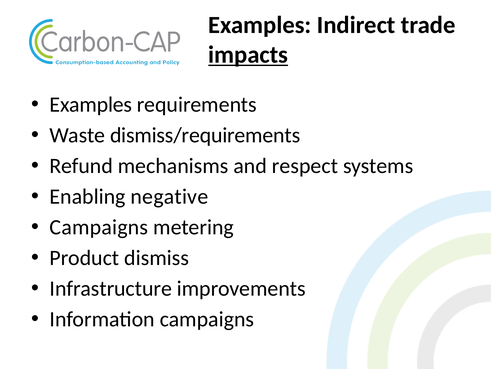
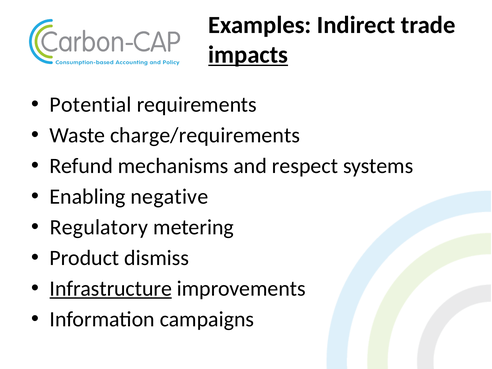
Examples at (91, 105): Examples -> Potential
dismiss/requirements: dismiss/requirements -> charge/requirements
Campaigns at (99, 227): Campaigns -> Regulatory
Infrastructure underline: none -> present
